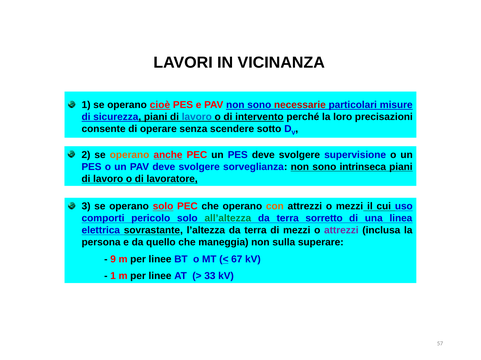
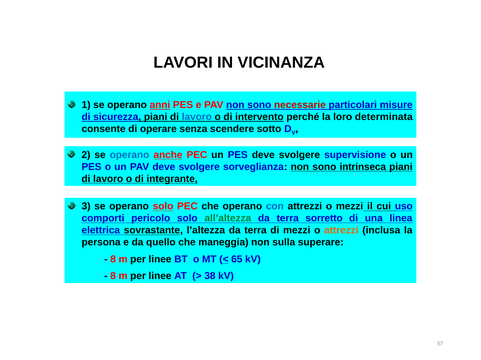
cioè: cioè -> anni
precisazioni: precisazioni -> determinata
operano at (130, 155) colour: orange -> blue
lavoratore: lavoratore -> integrante
con colour: orange -> blue
attrezzi at (341, 231) colour: purple -> orange
9 at (113, 260): 9 -> 8
67: 67 -> 65
1 at (113, 277): 1 -> 8
33: 33 -> 38
